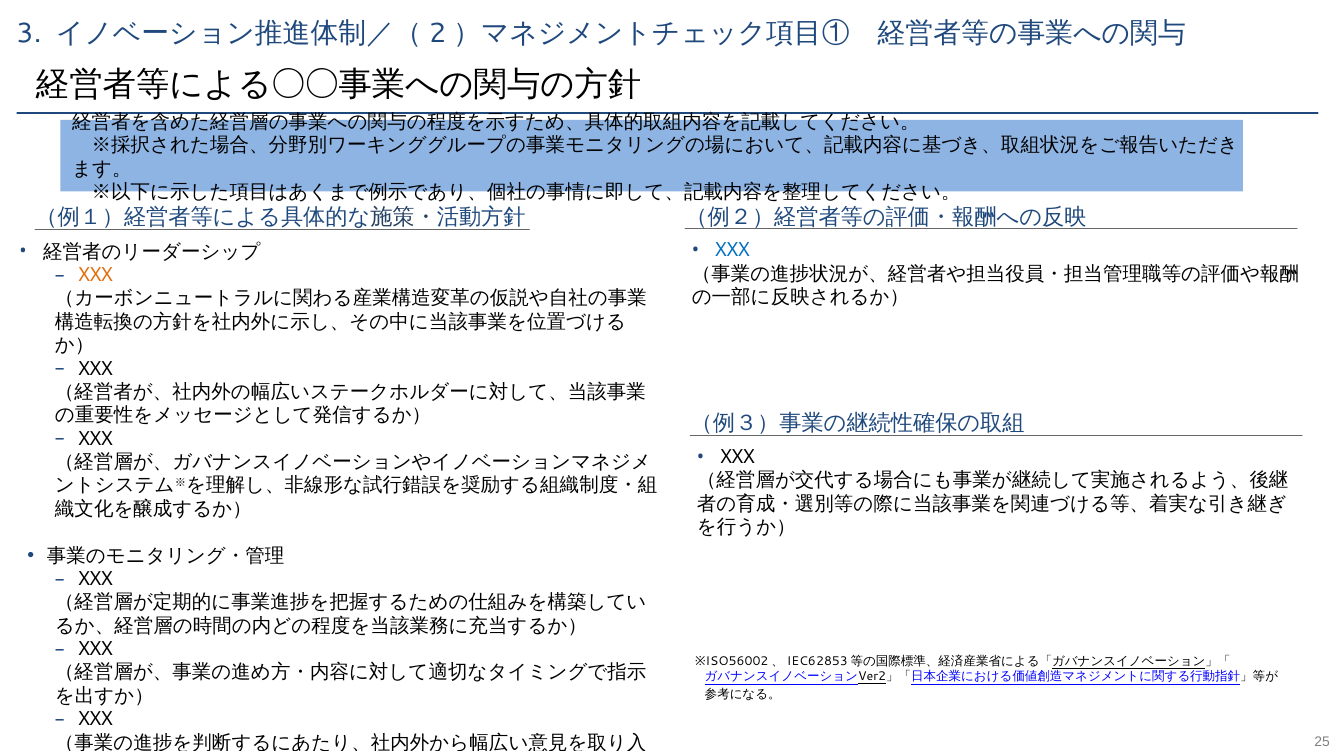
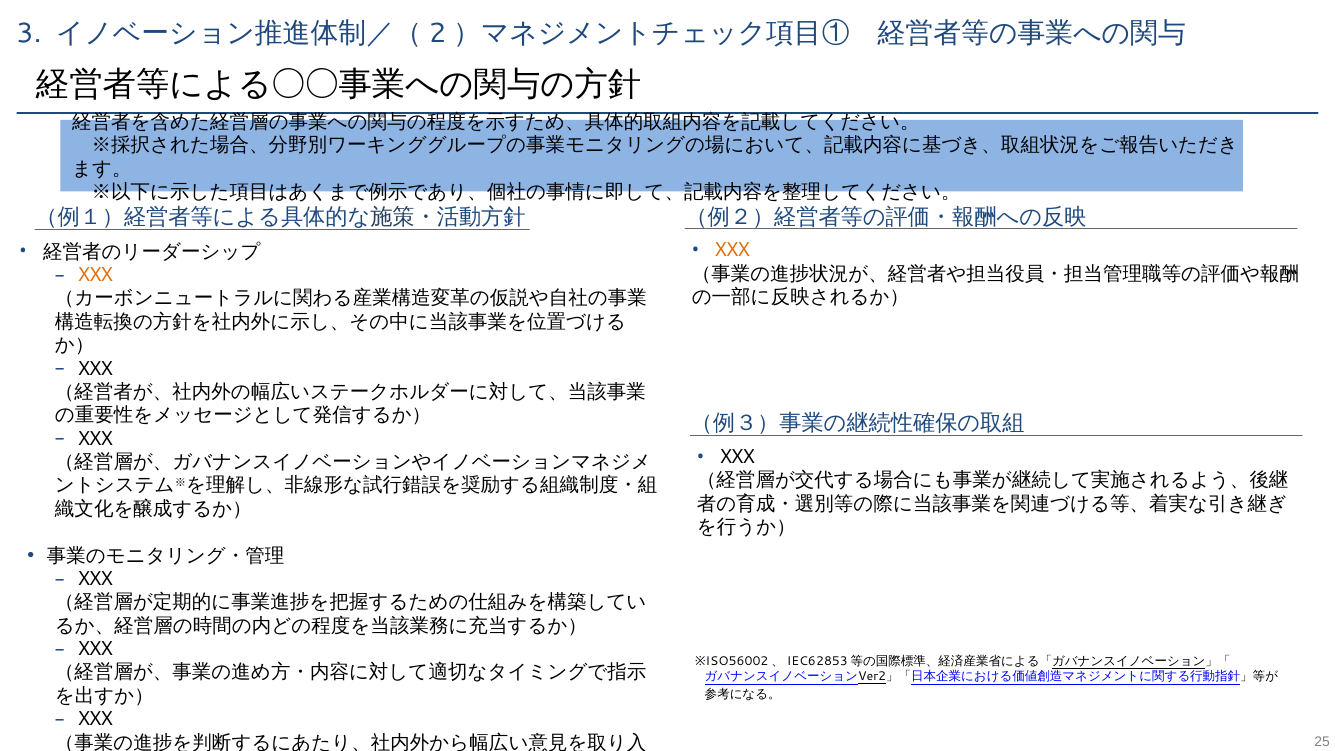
XXX at (733, 250) colour: blue -> orange
